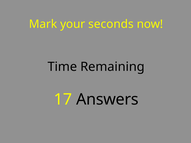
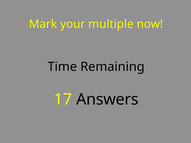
seconds: seconds -> multiple
